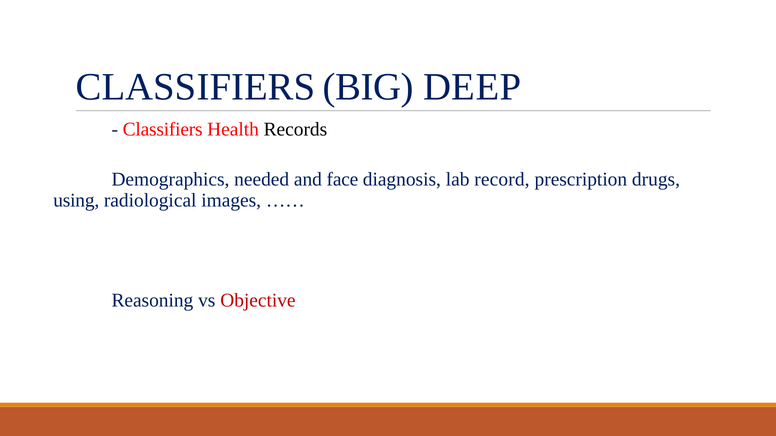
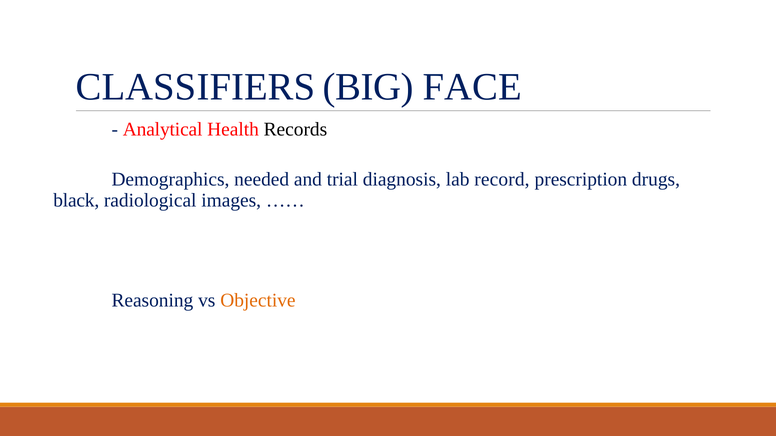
DEEP: DEEP -> FACE
Classifiers at (163, 129): Classifiers -> Analytical
face: face -> trial
using: using -> black
Objective colour: red -> orange
